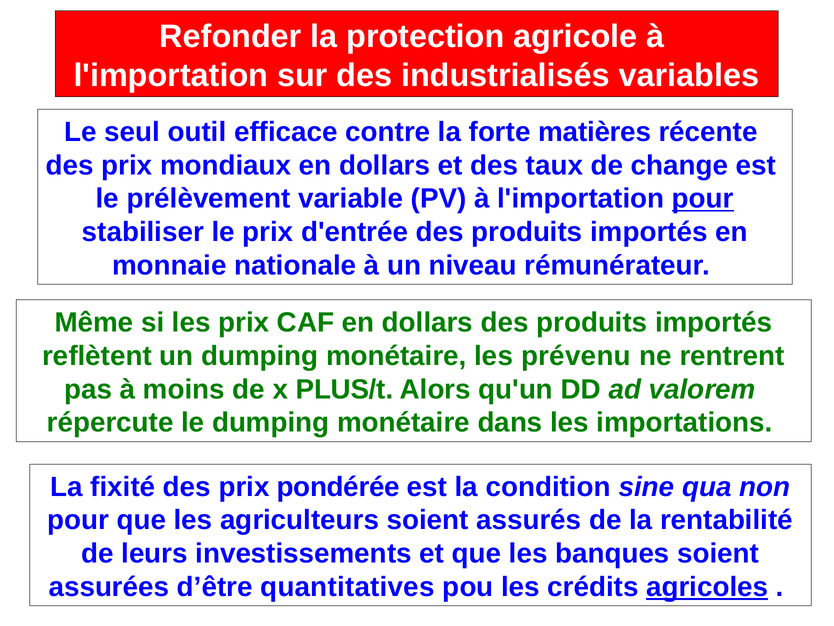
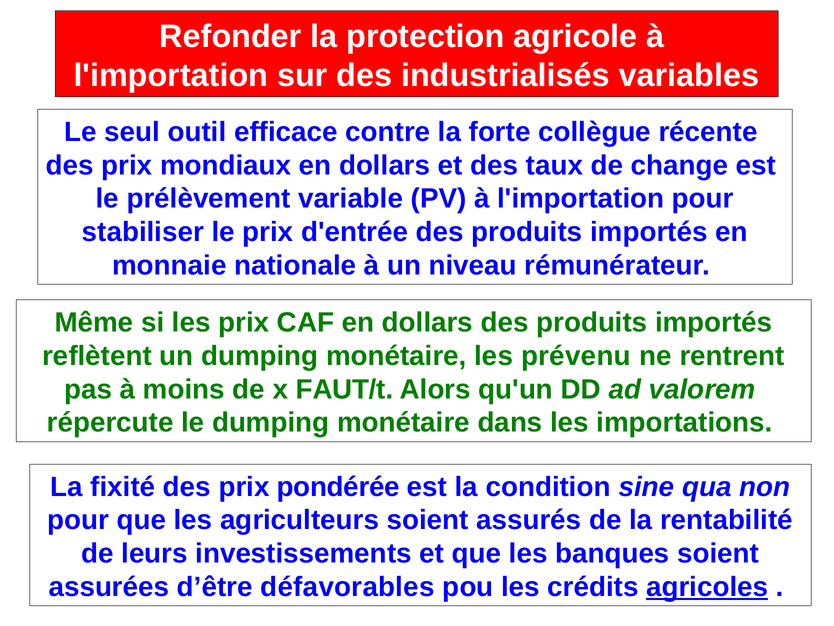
matières: matières -> collègue
pour at (703, 199) underline: present -> none
PLUS/t: PLUS/t -> FAUT/t
quantitatives: quantitatives -> défavorables
